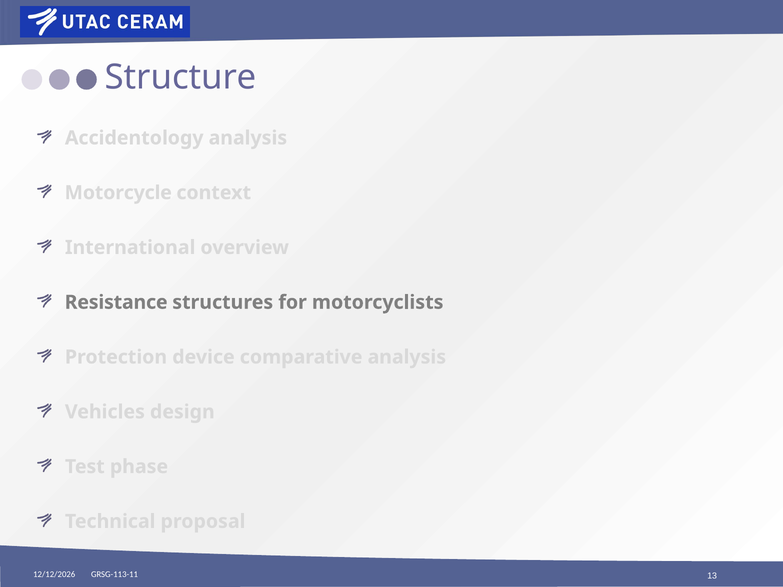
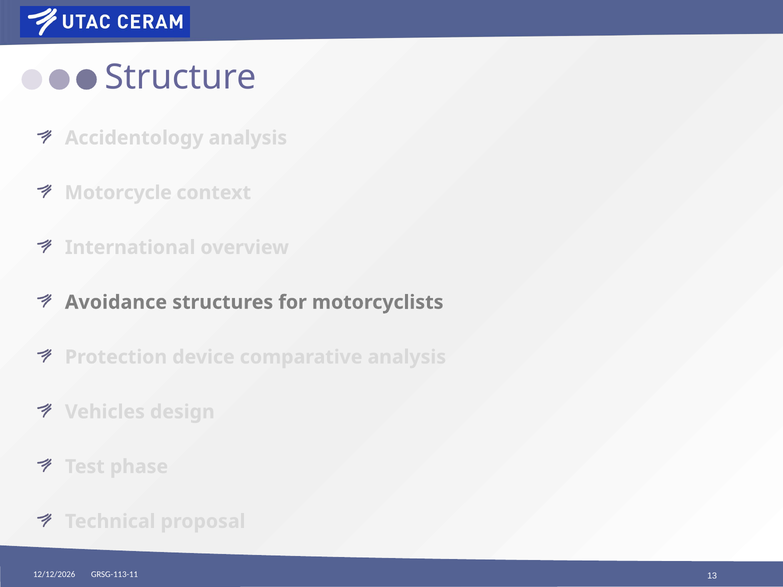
Resistance: Resistance -> Avoidance
